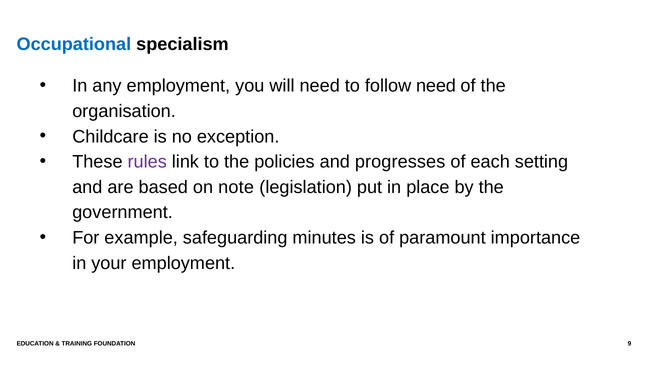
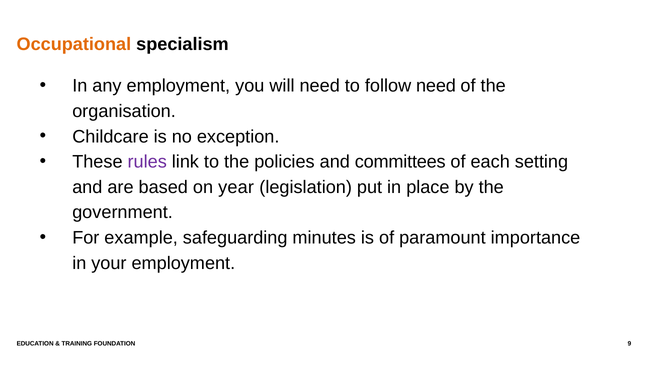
Occupational colour: blue -> orange
progresses: progresses -> committees
note: note -> year
